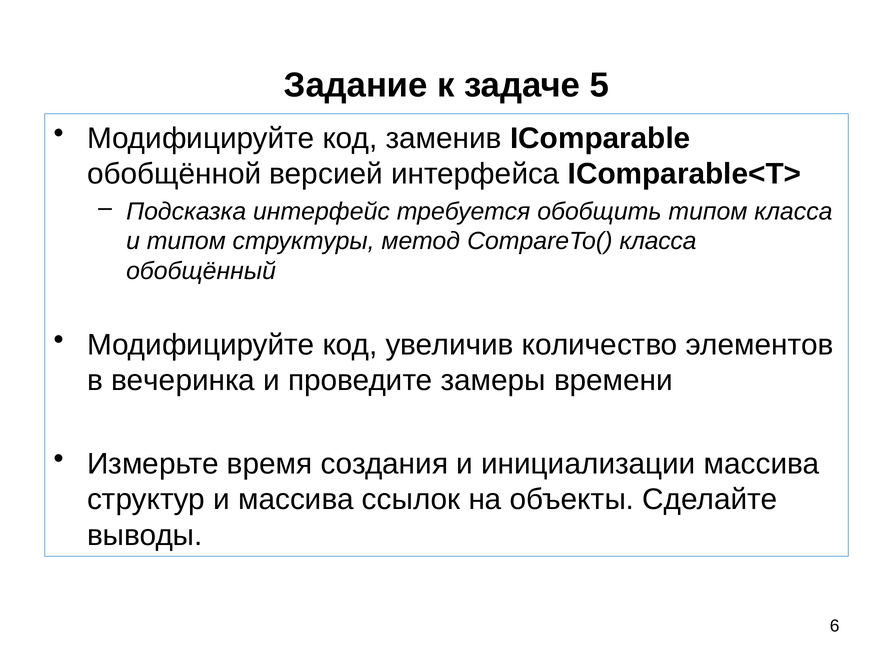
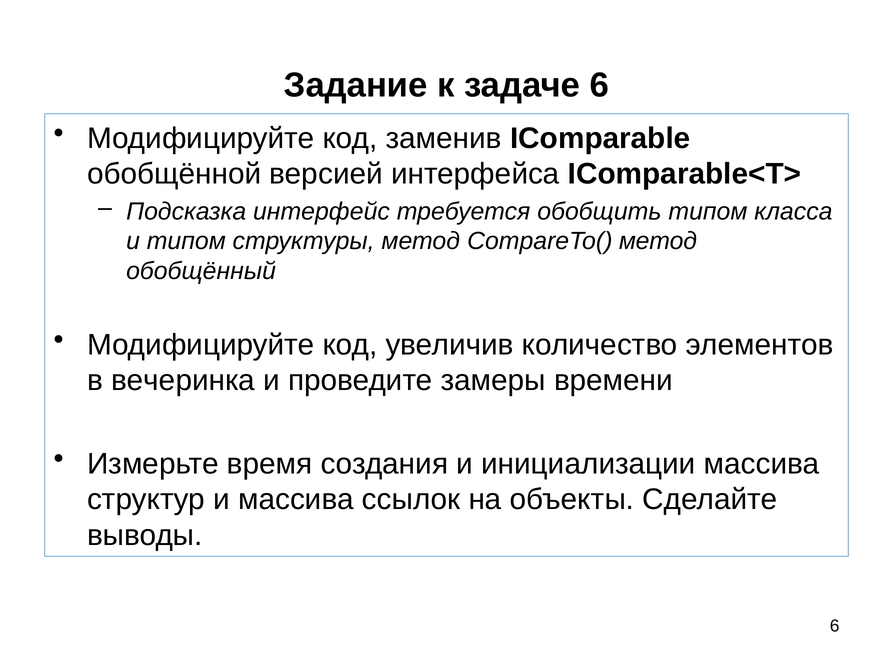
задаче 5: 5 -> 6
CompareTo( класса: класса -> метод
